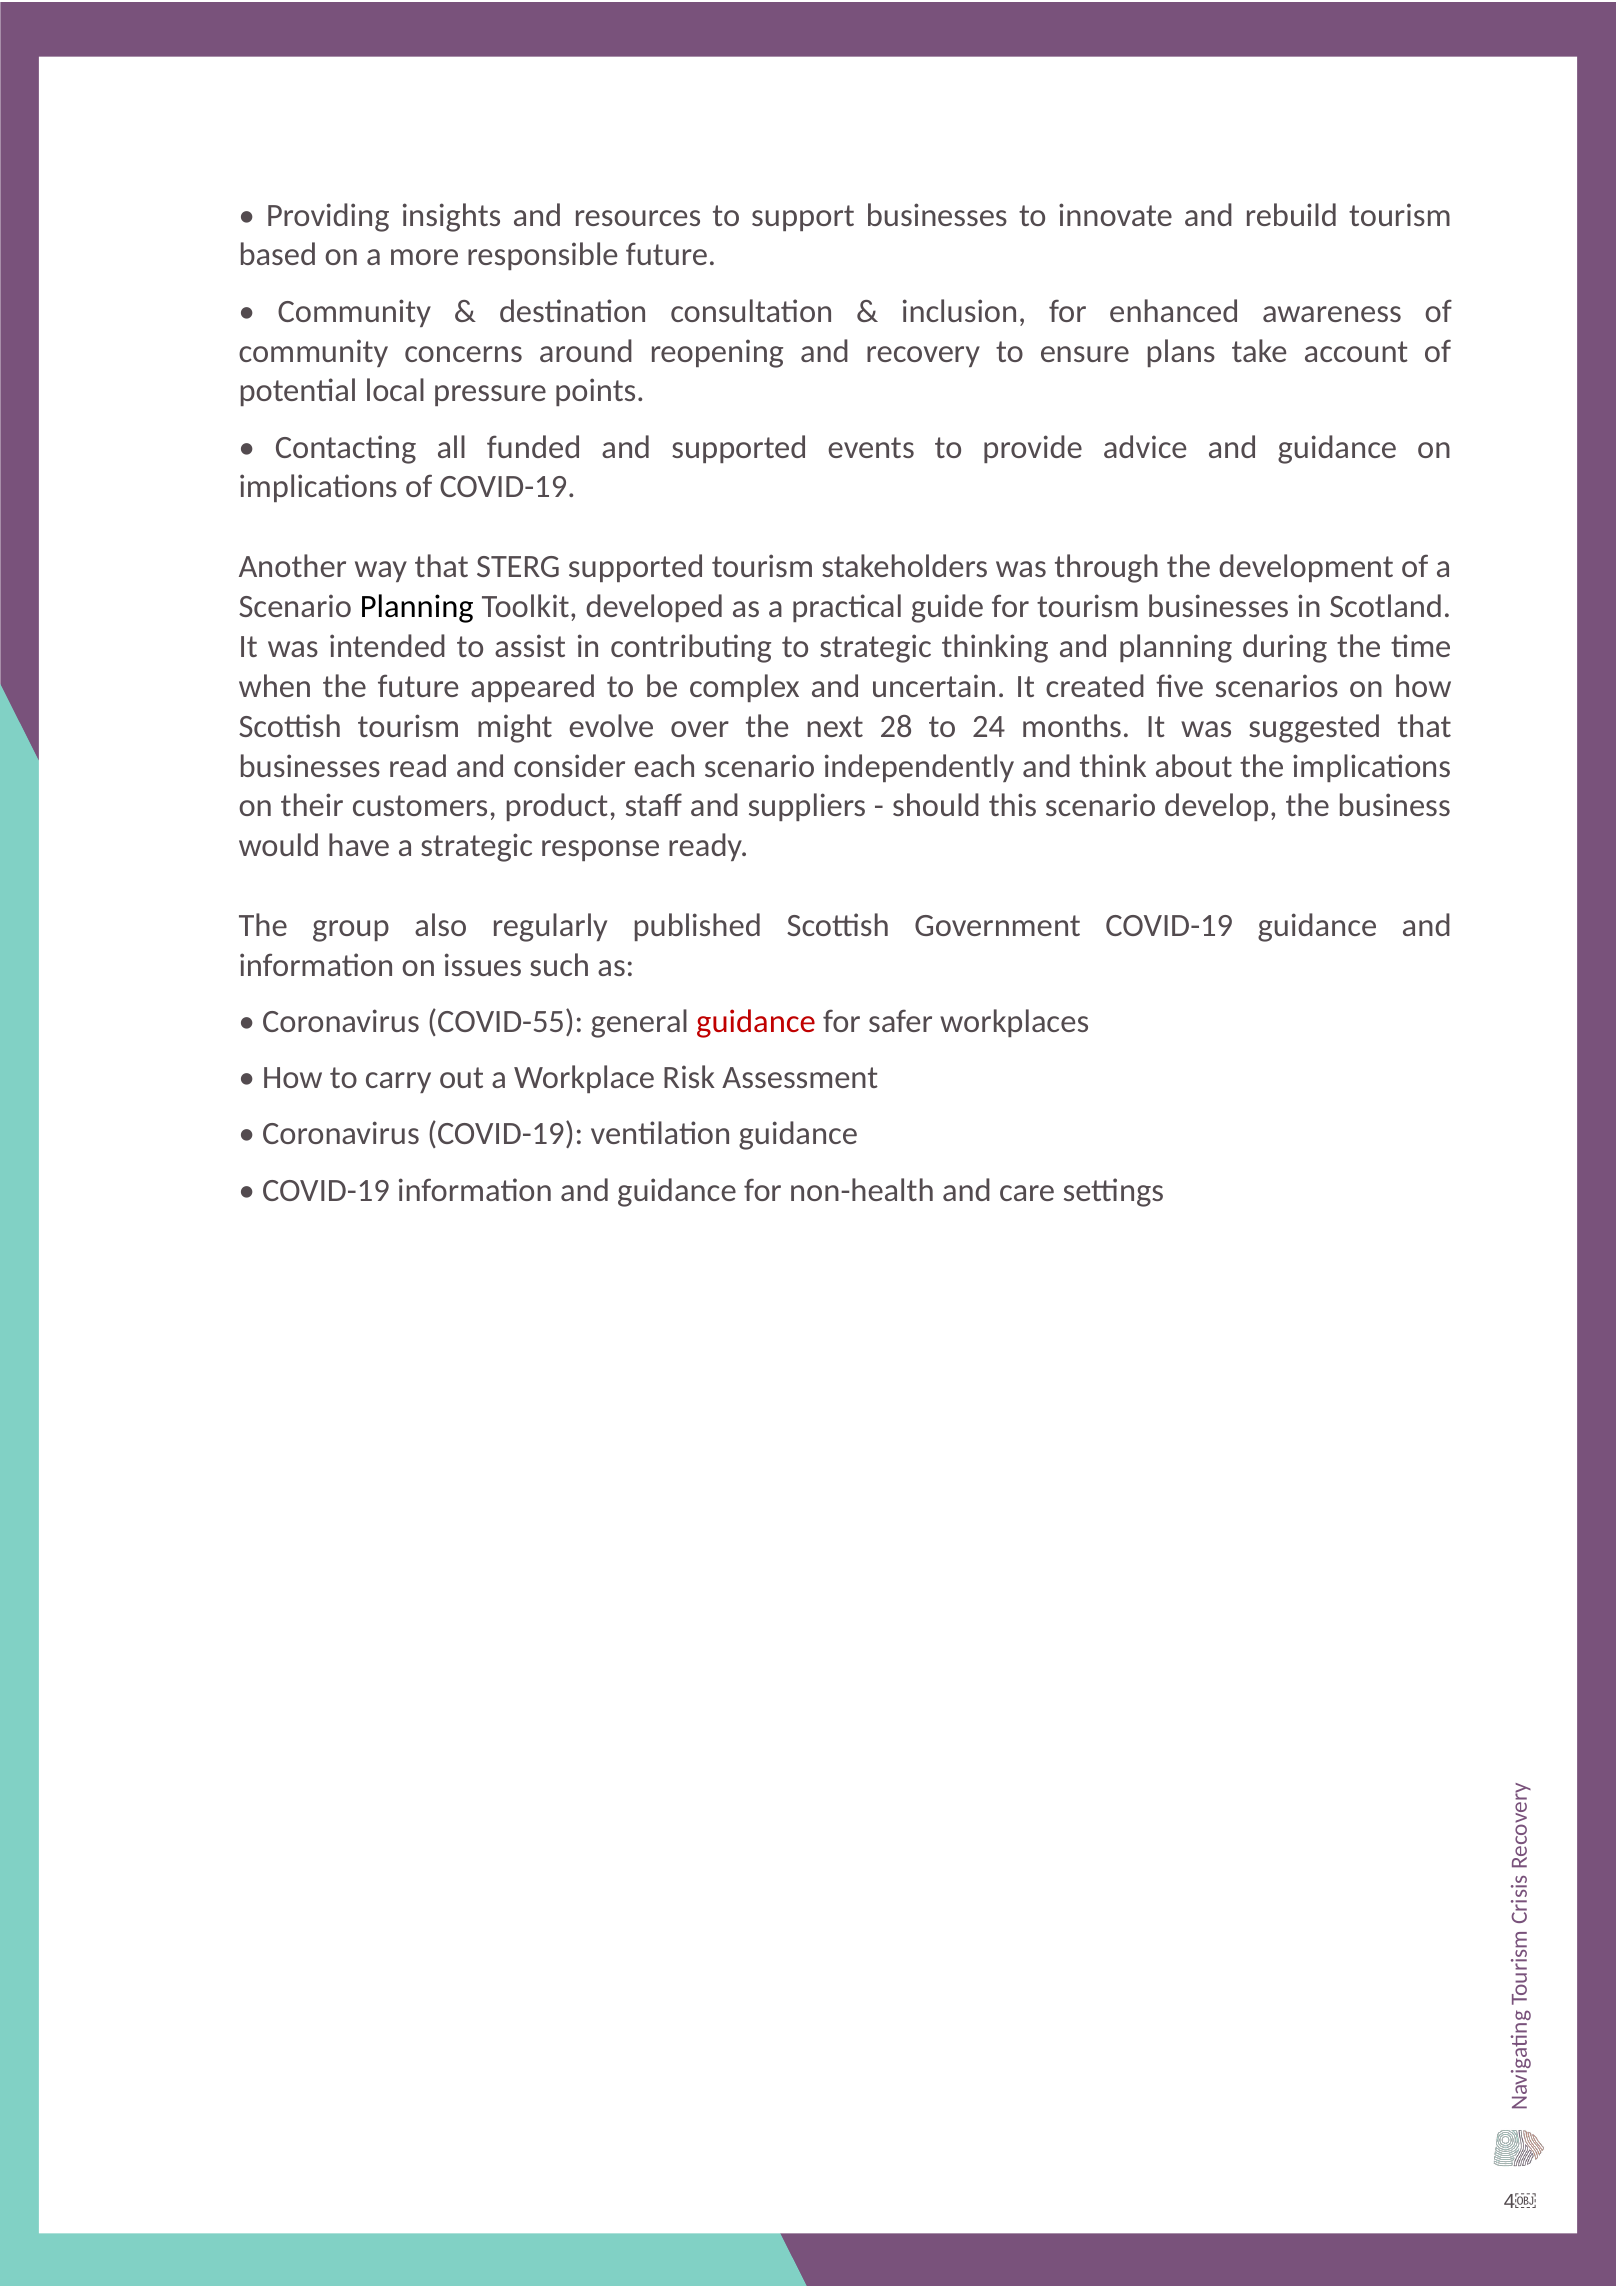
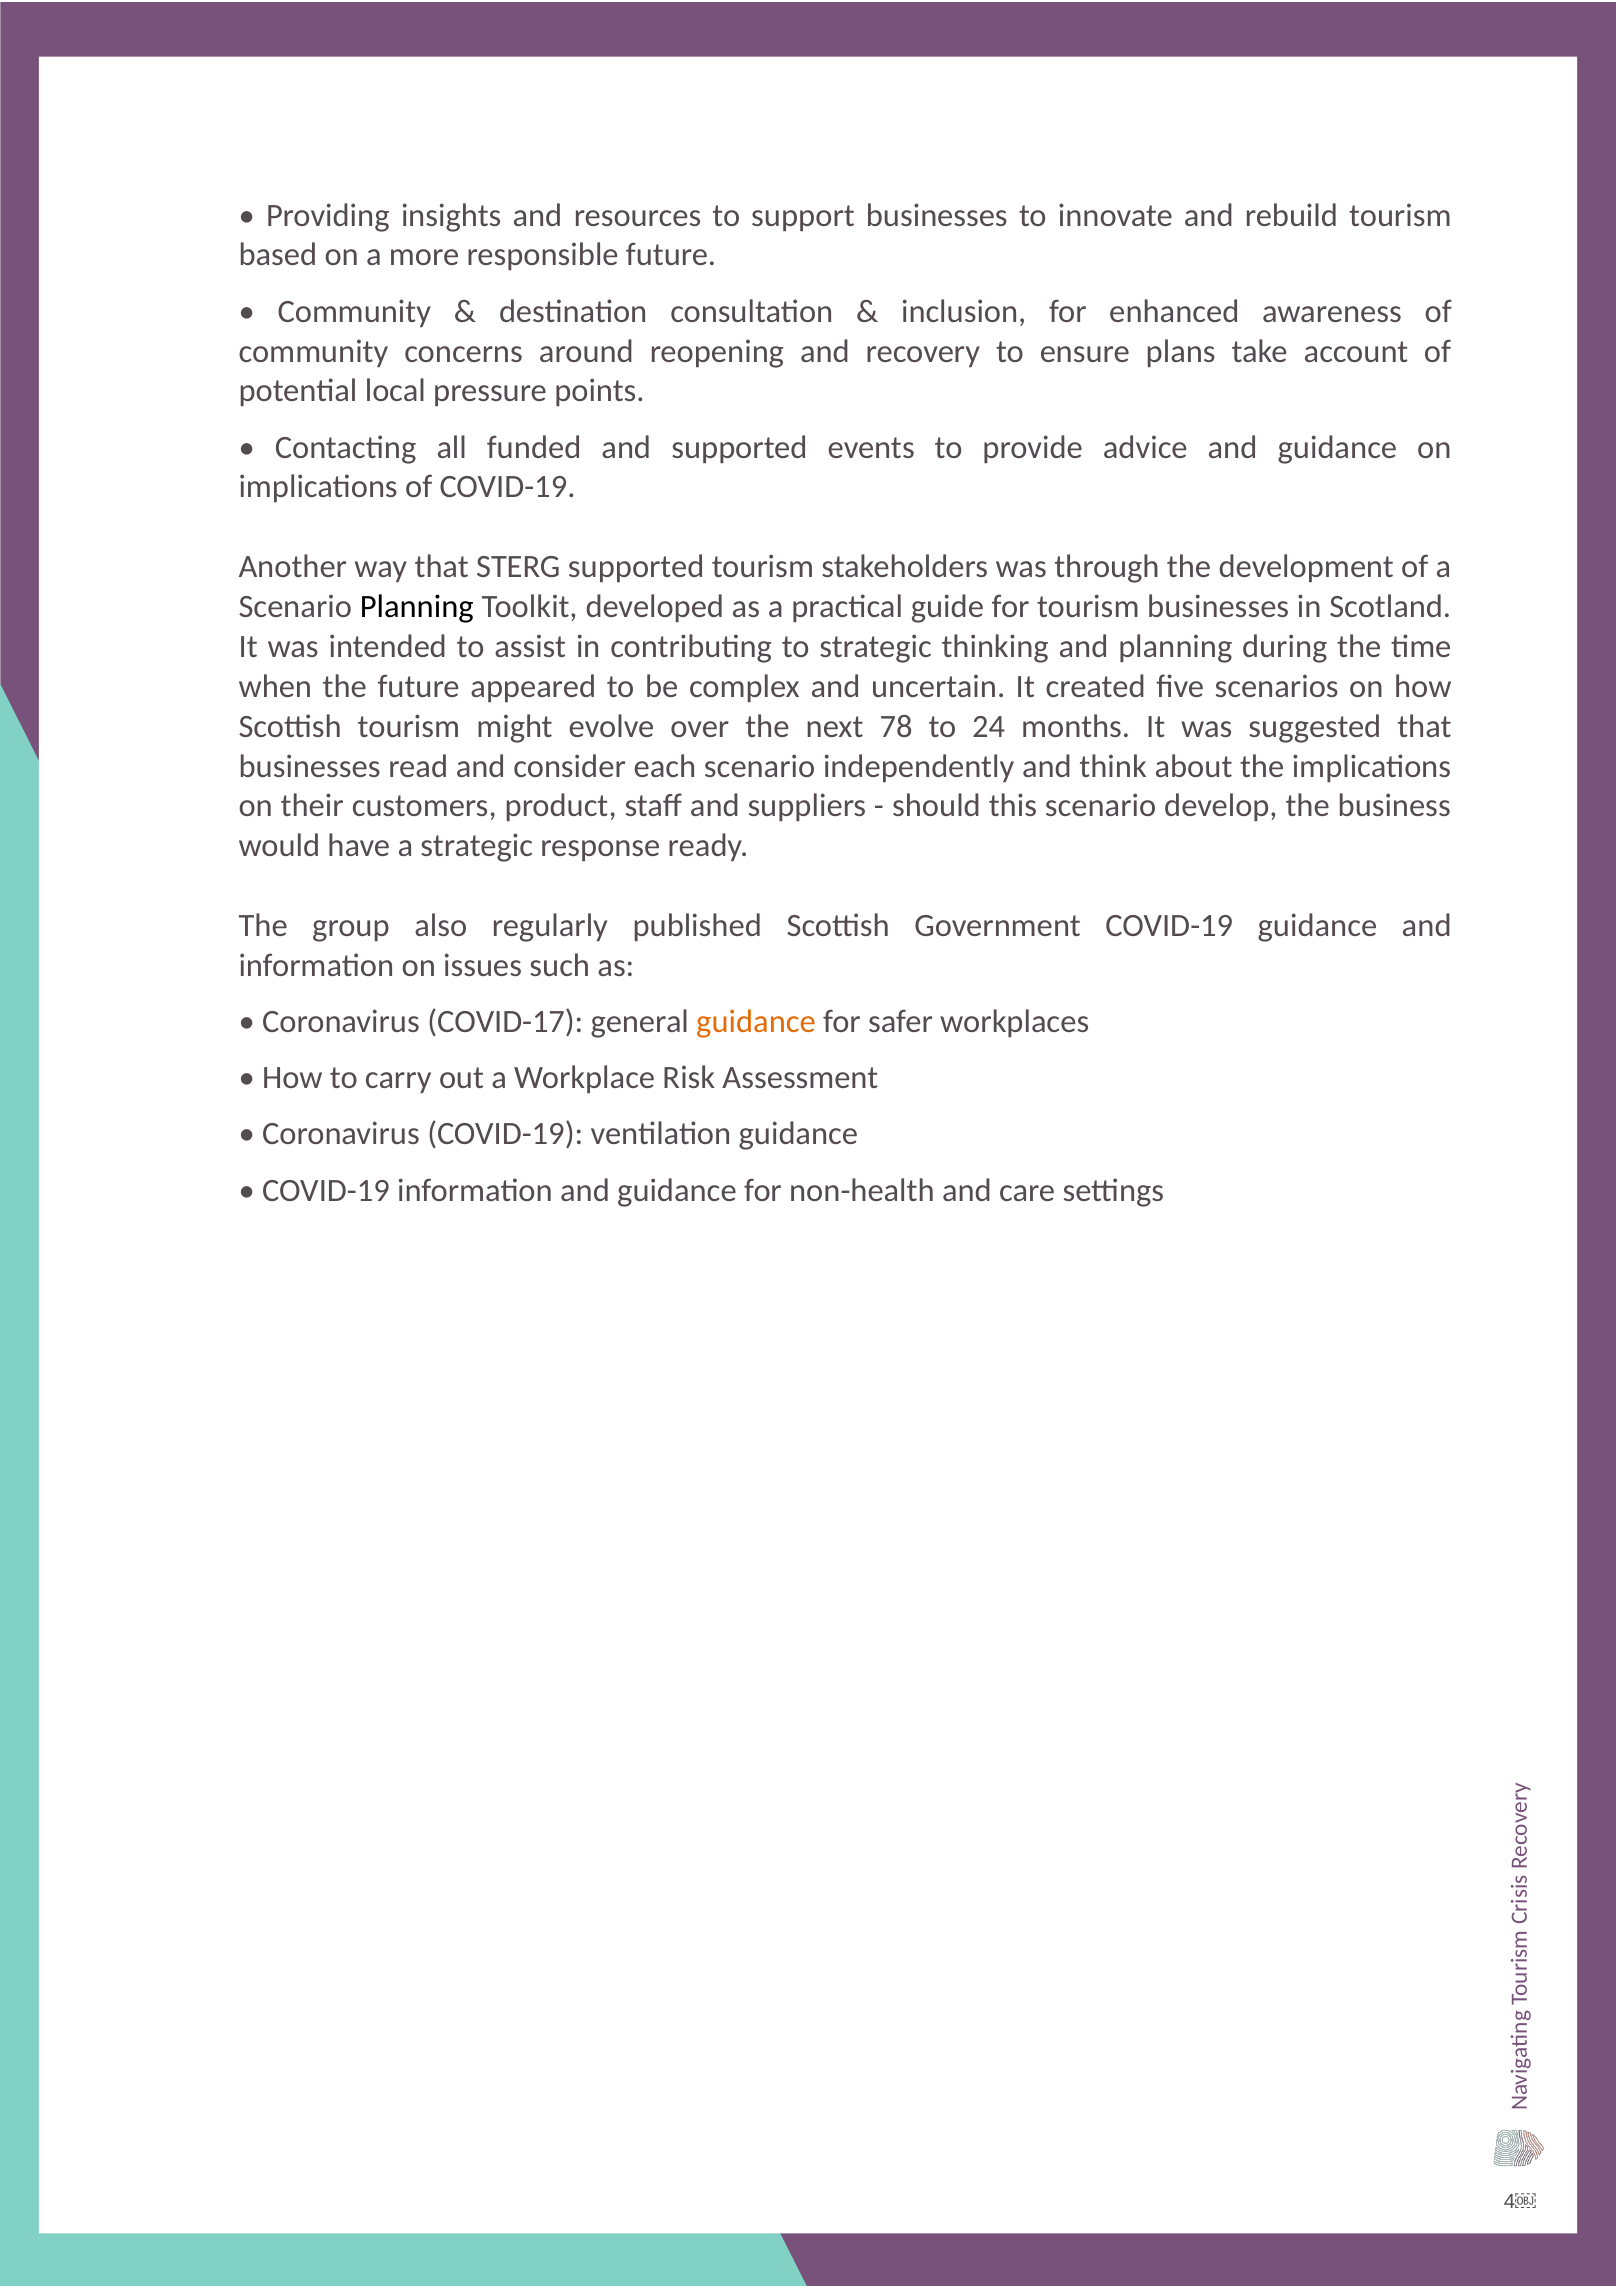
28: 28 -> 78
COVID-55: COVID-55 -> COVID-17
guidance at (756, 1022) colour: red -> orange
